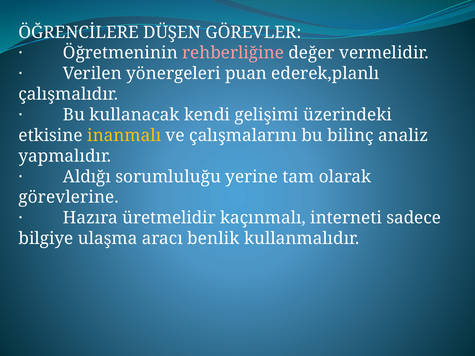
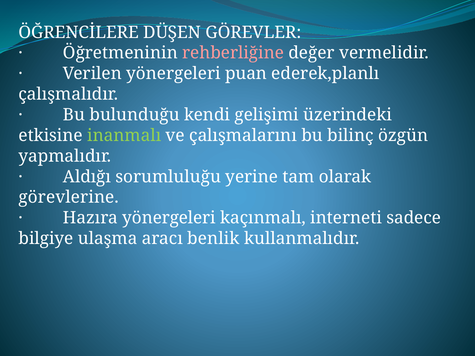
kullanacak: kullanacak -> bulunduğu
inanmalı colour: yellow -> light green
analiz: analiz -> özgün
Hazıra üretmelidir: üretmelidir -> yönergeleri
